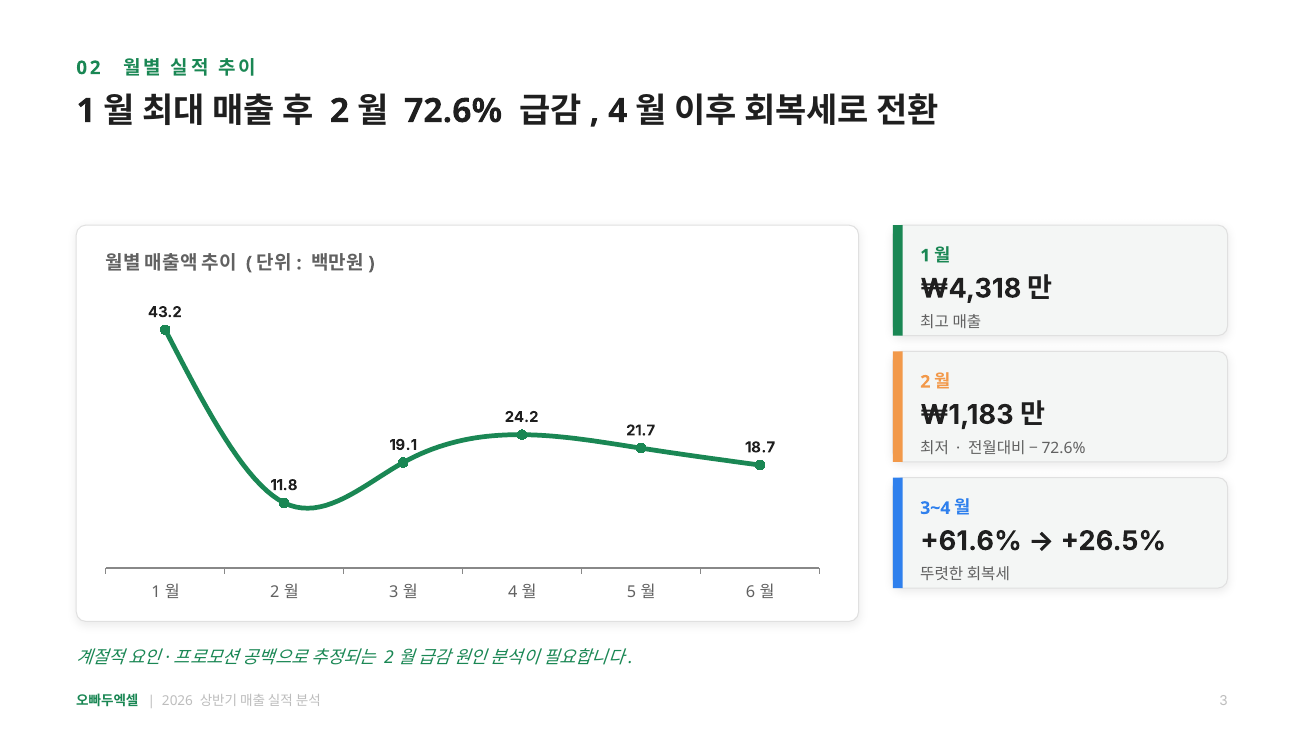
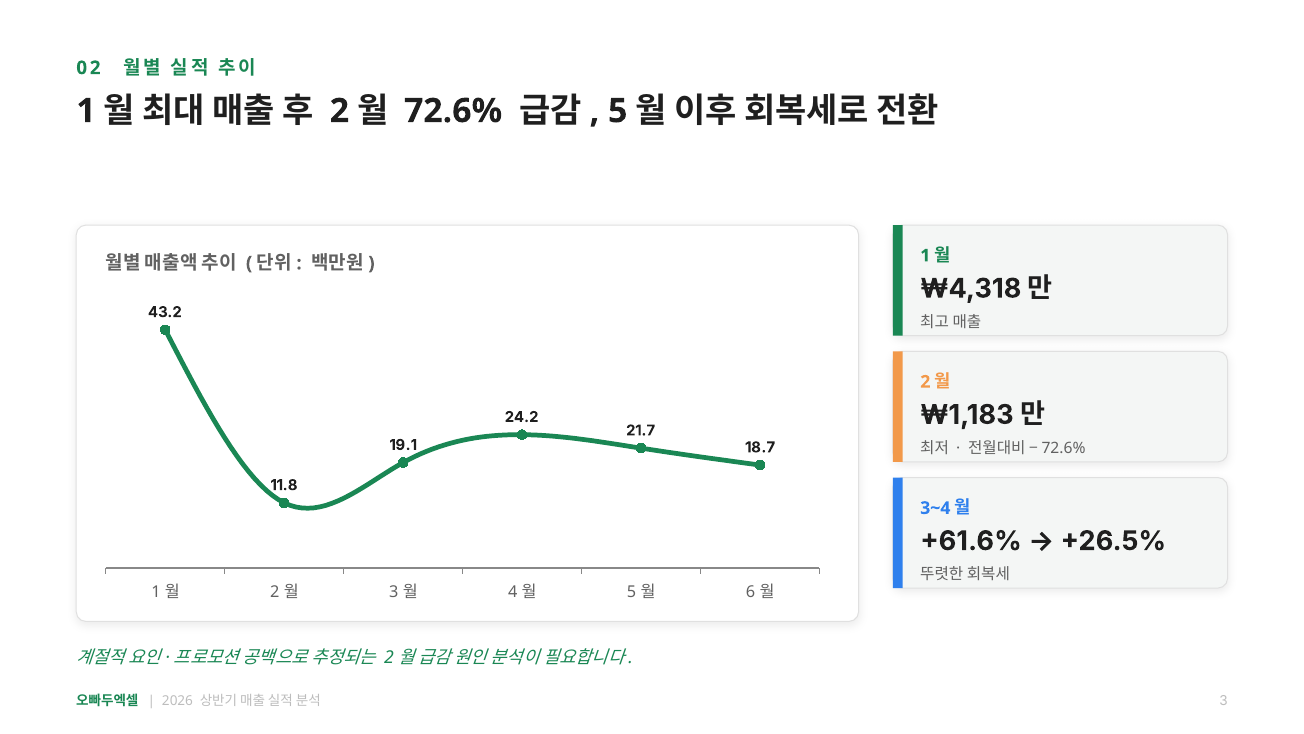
4 at (618, 111): 4 -> 5
